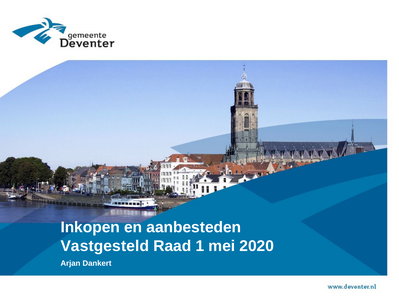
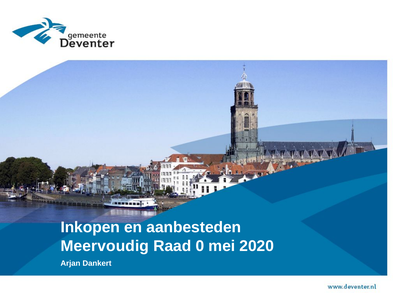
Vastgesteld: Vastgesteld -> Meervoudig
1: 1 -> 0
